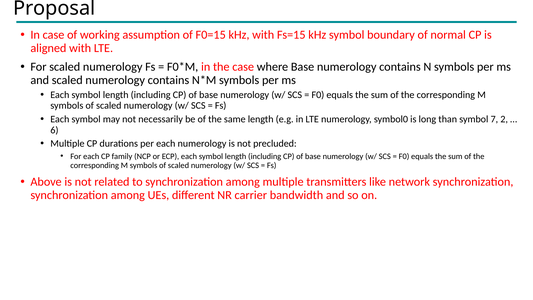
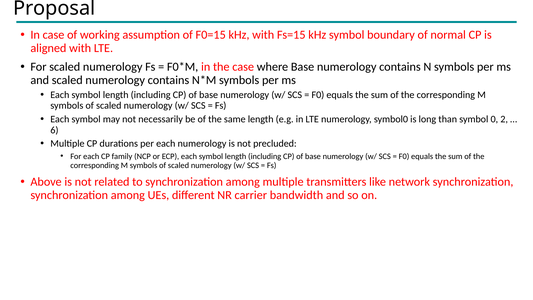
7: 7 -> 0
